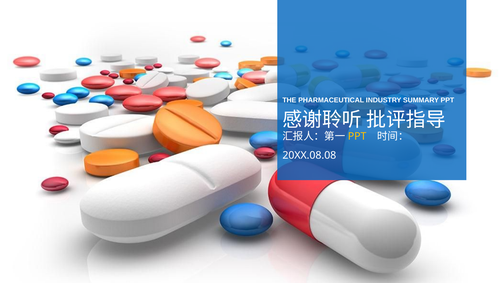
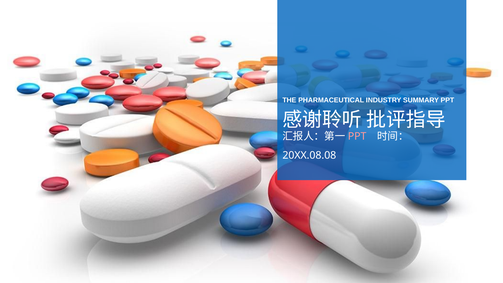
PPT at (357, 136) colour: yellow -> pink
